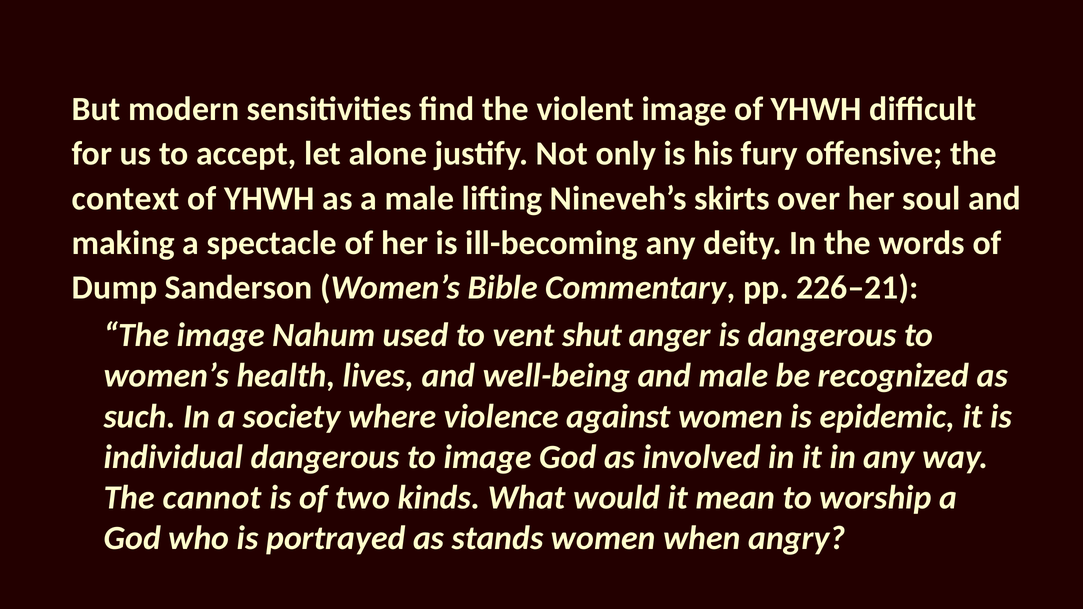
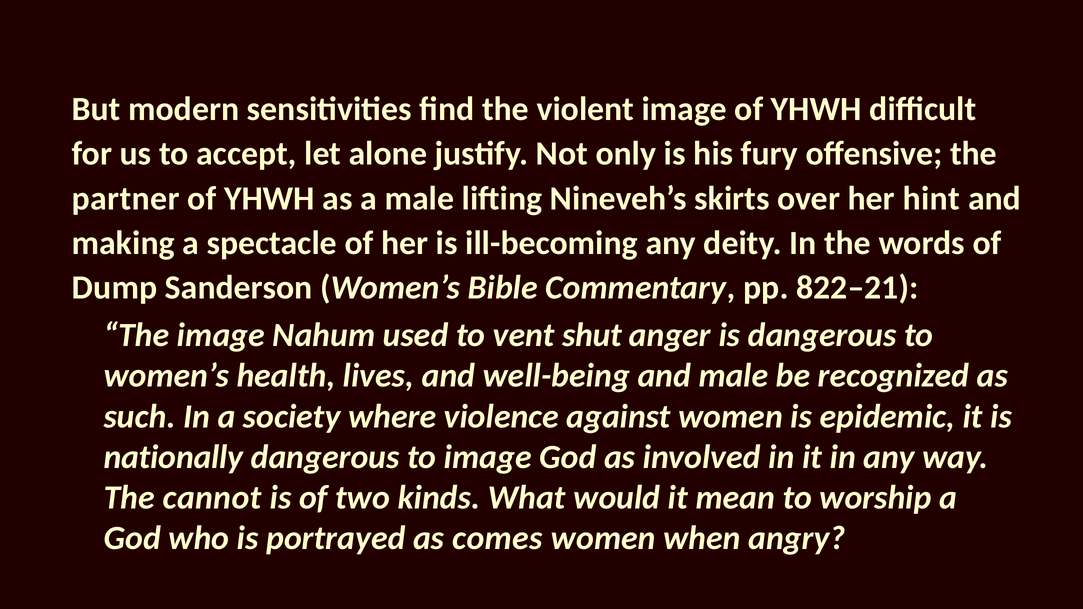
context: context -> partner
soul: soul -> hint
226–21: 226–21 -> 822–21
individual: individual -> nationally
stands: stands -> comes
